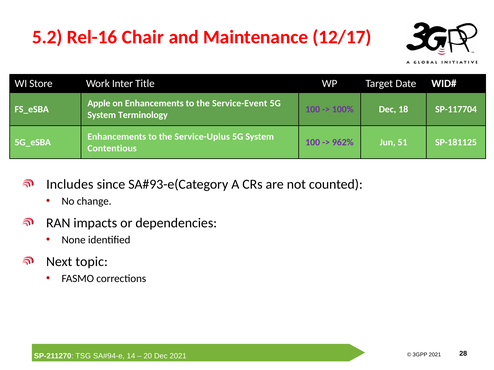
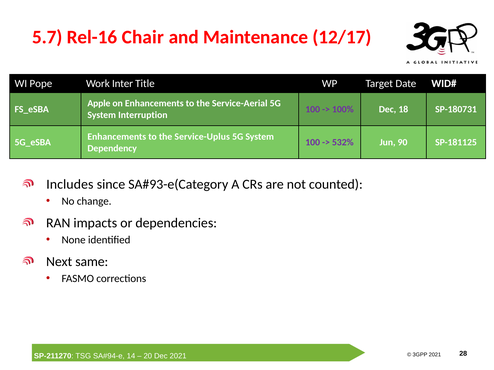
5.2: 5.2 -> 5.7
Store: Store -> Pope
Service-Event: Service-Event -> Service-Aerial
SP-117704: SP-117704 -> SP-180731
Terminology: Terminology -> Interruption
962%: 962% -> 532%
51: 51 -> 90
Contentious: Contentious -> Dependency
topic: topic -> same
